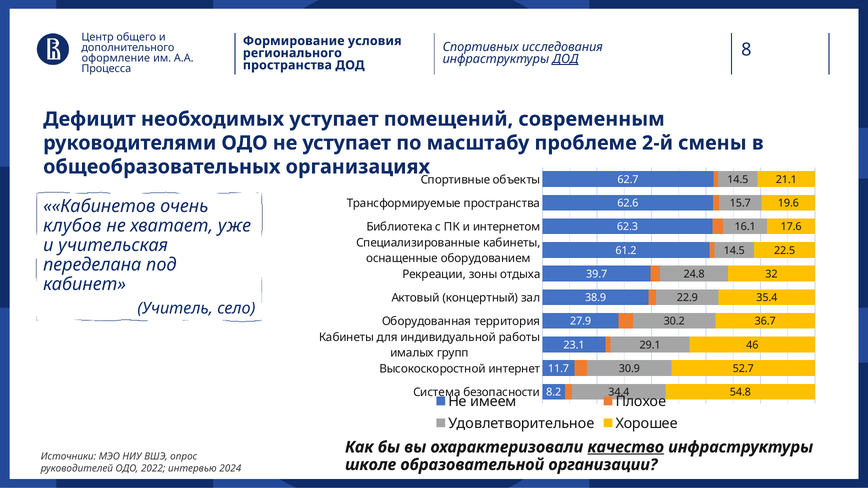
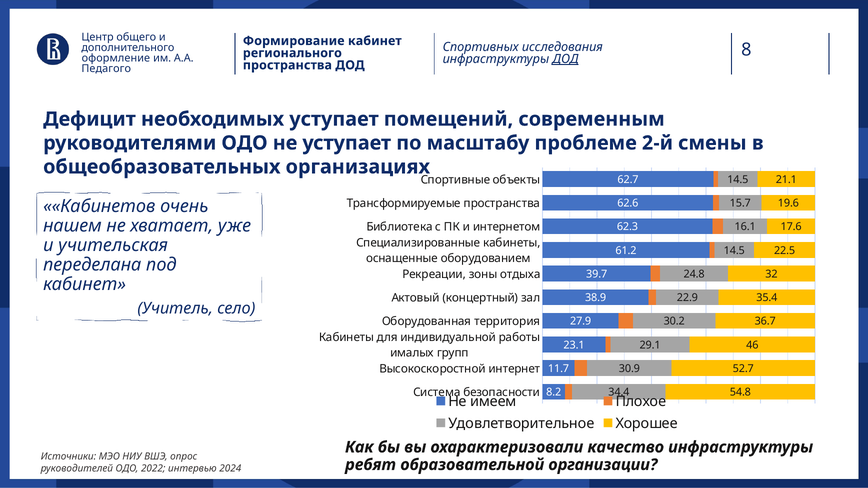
Формирование условия: условия -> кабинет
Процесса: Процесса -> Педагого
клубов: клубов -> нашем
качество underline: present -> none
школе: школе -> ребят
